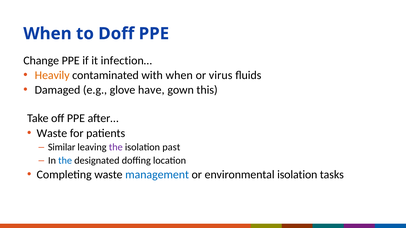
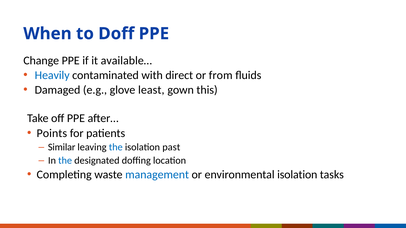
infection…: infection… -> available…
Heavily colour: orange -> blue
with when: when -> direct
virus: virus -> from
have: have -> least
Waste at (52, 133): Waste -> Points
the at (116, 148) colour: purple -> blue
